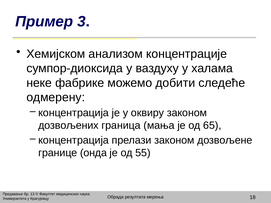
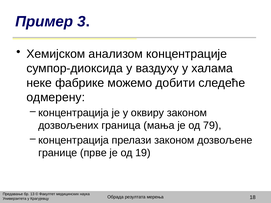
65: 65 -> 79
онда: онда -> прве
55: 55 -> 19
